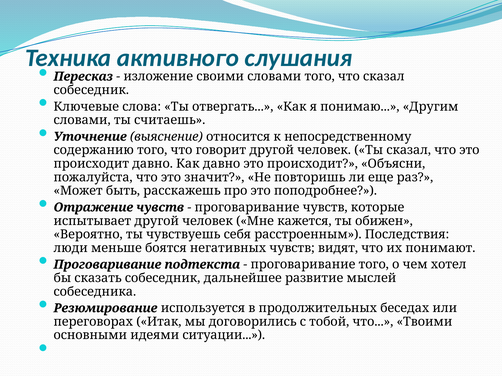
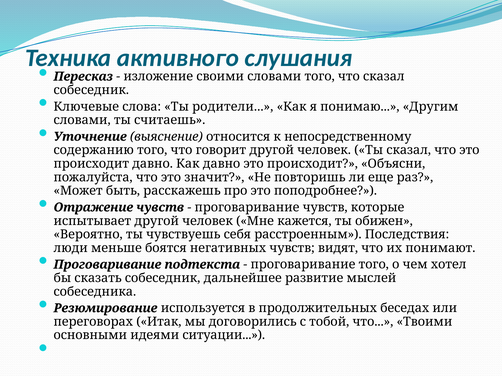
отвергать: отвергать -> родители
